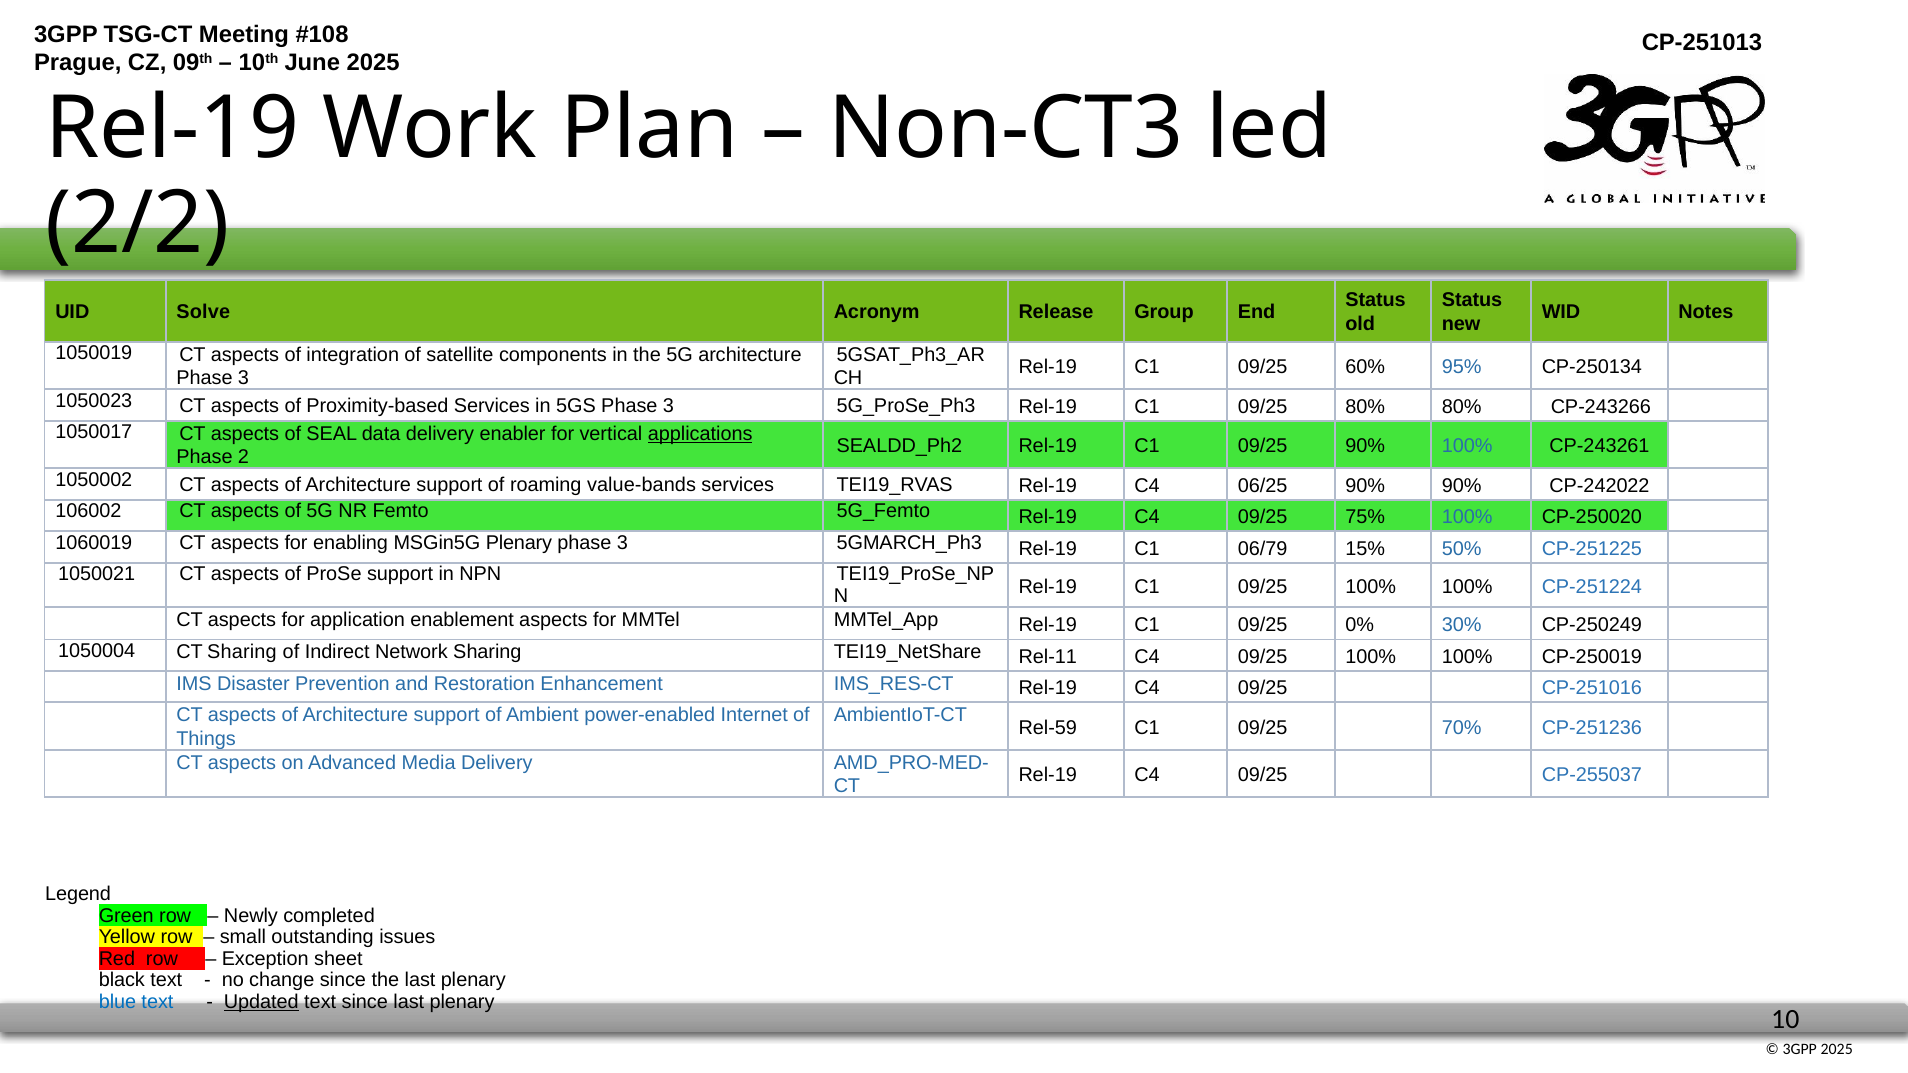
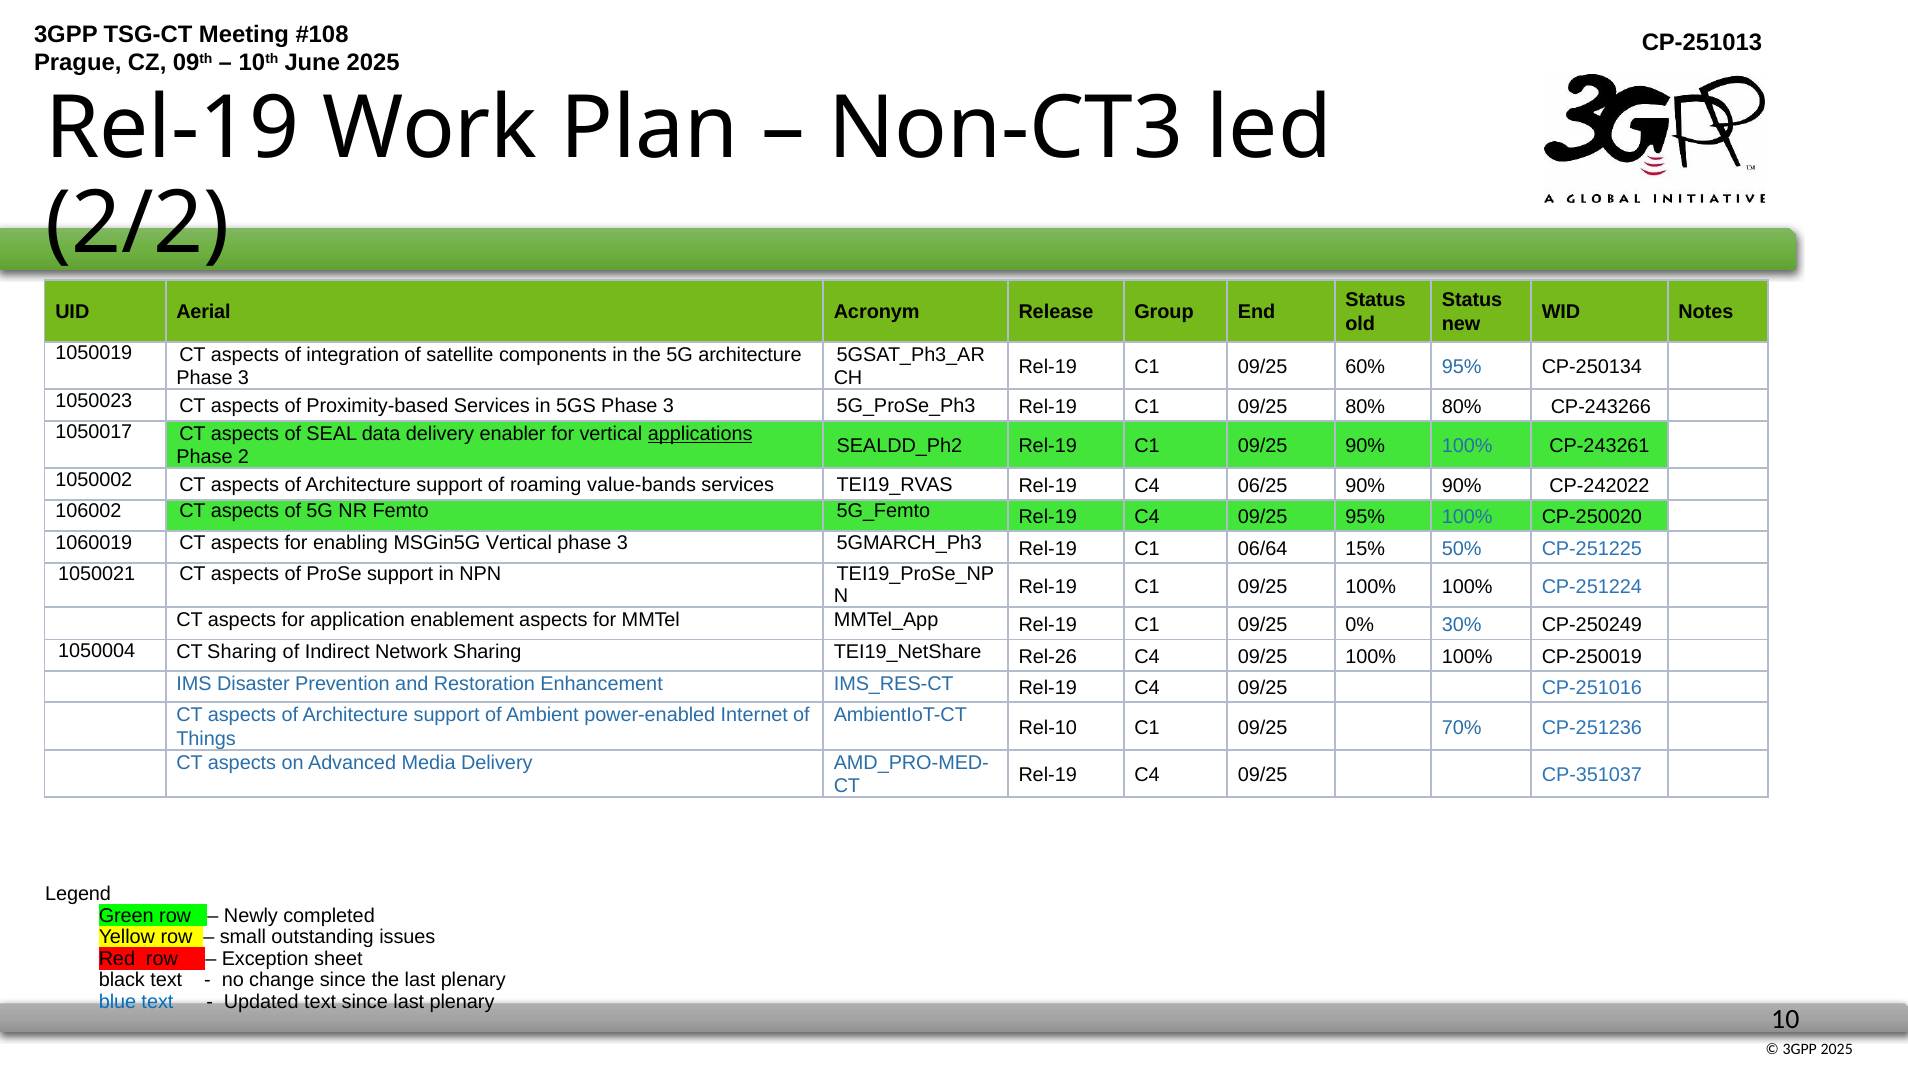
Solve: Solve -> Aerial
09/25 75%: 75% -> 95%
MSGin5G Plenary: Plenary -> Vertical
06/79: 06/79 -> 06/64
Rel-11: Rel-11 -> Rel-26
Rel-59: Rel-59 -> Rel-10
CP-255037: CP-255037 -> CP-351037
Updated underline: present -> none
